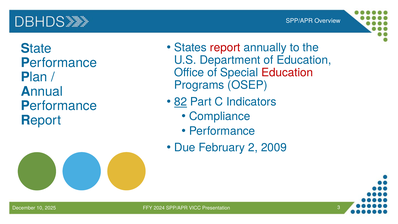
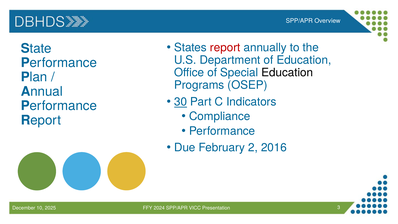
Education at (287, 73) colour: red -> black
82: 82 -> 30
2009: 2009 -> 2016
